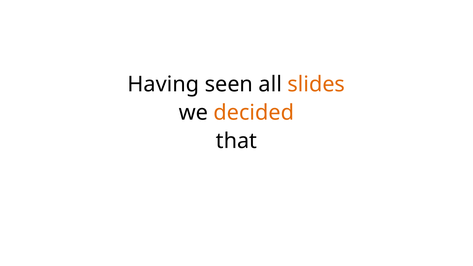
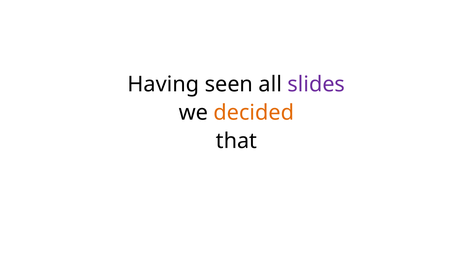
slides colour: orange -> purple
